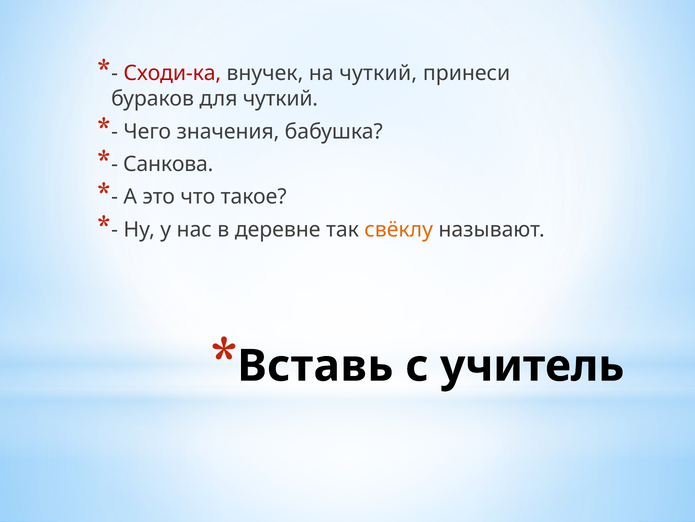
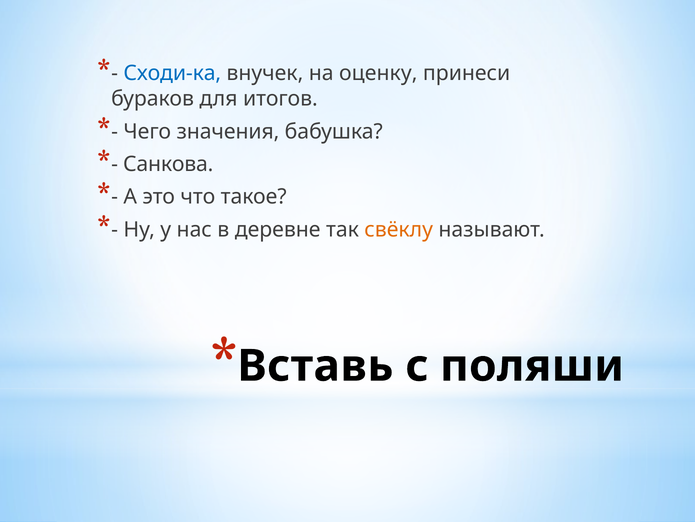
Сходи-ка colour: red -> blue
на чуткий: чуткий -> оценку
для чуткий: чуткий -> итогов
учитель: учитель -> поляши
